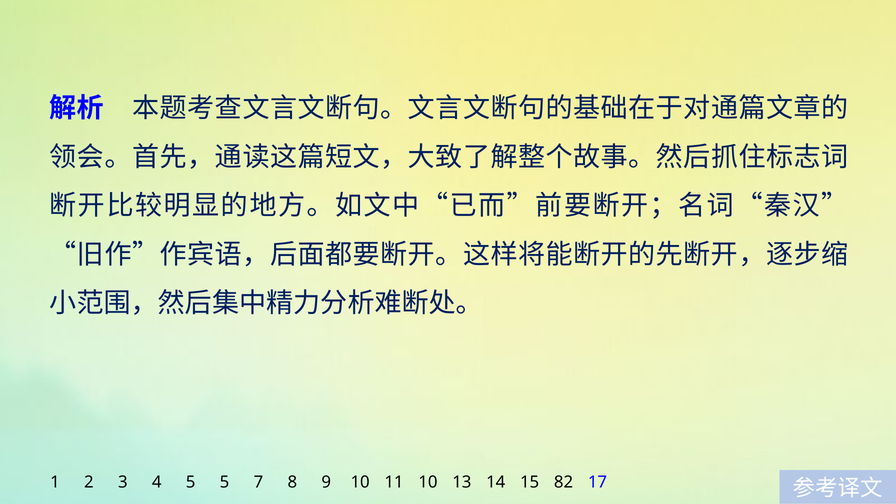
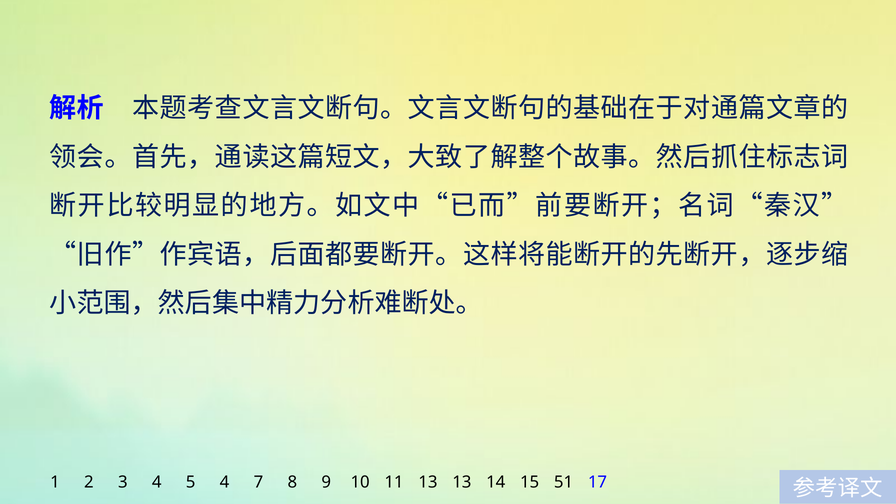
5 5: 5 -> 4
10 10: 10 -> 13
82: 82 -> 51
